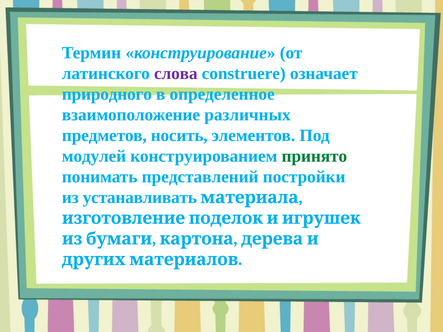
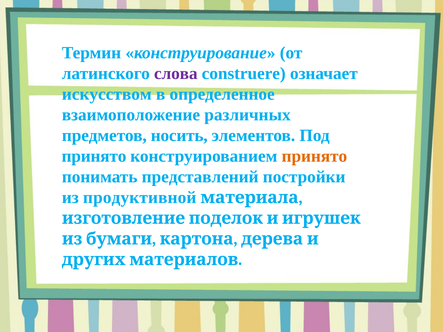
природного: природного -> искусством
модулей at (94, 156): модулей -> принято
принято at (314, 156) colour: green -> orange
устанавливать: устанавливать -> продуктивной
